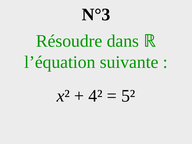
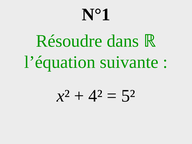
N°3: N°3 -> N°1
